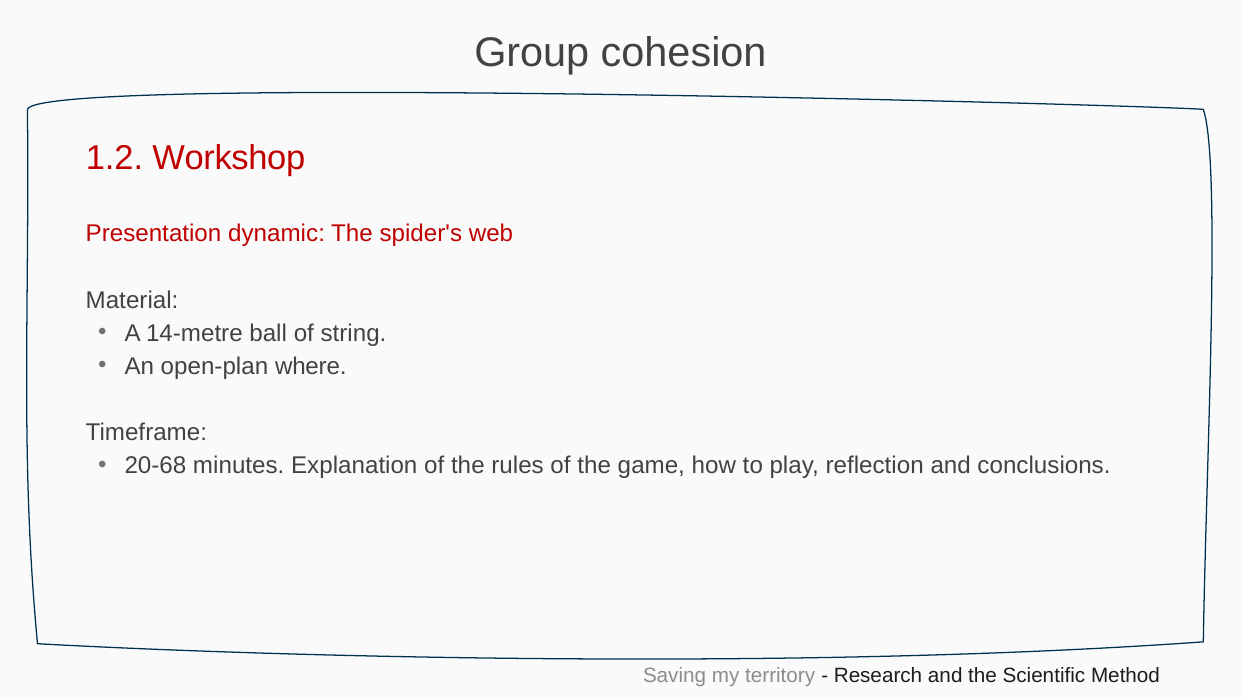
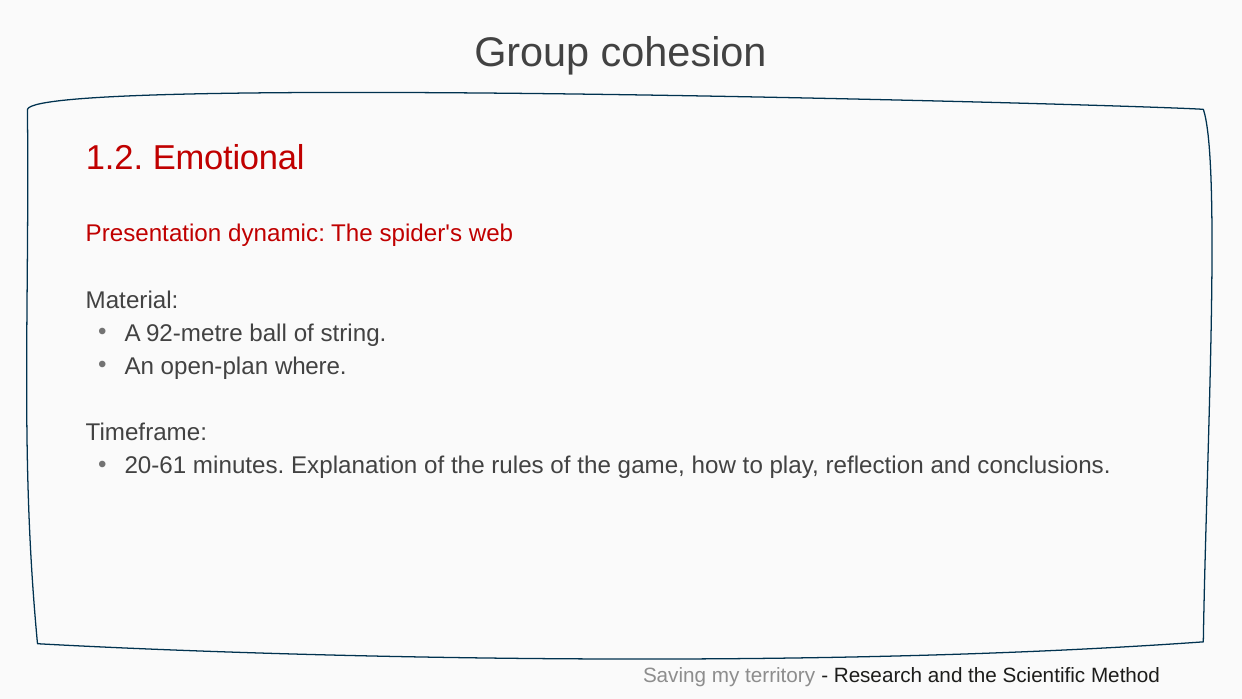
Workshop: Workshop -> Emotional
14-metre: 14-metre -> 92-metre
20-68: 20-68 -> 20-61
